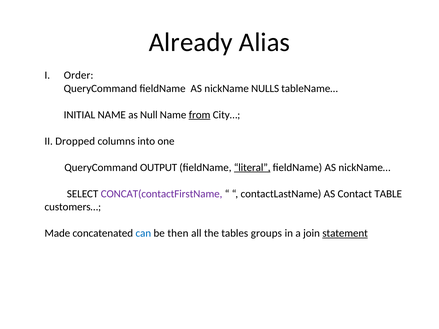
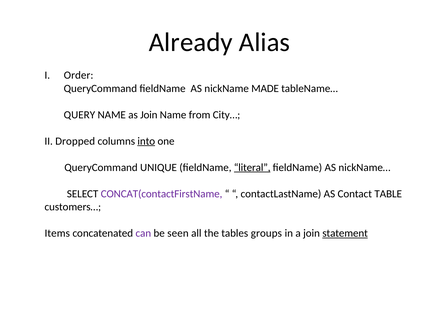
NULLS: NULLS -> MADE
INITIAL: INITIAL -> QUERY
as Null: Null -> Join
from underline: present -> none
into underline: none -> present
OUTPUT: OUTPUT -> UNIQUE
Made: Made -> Items
can colour: blue -> purple
then: then -> seen
